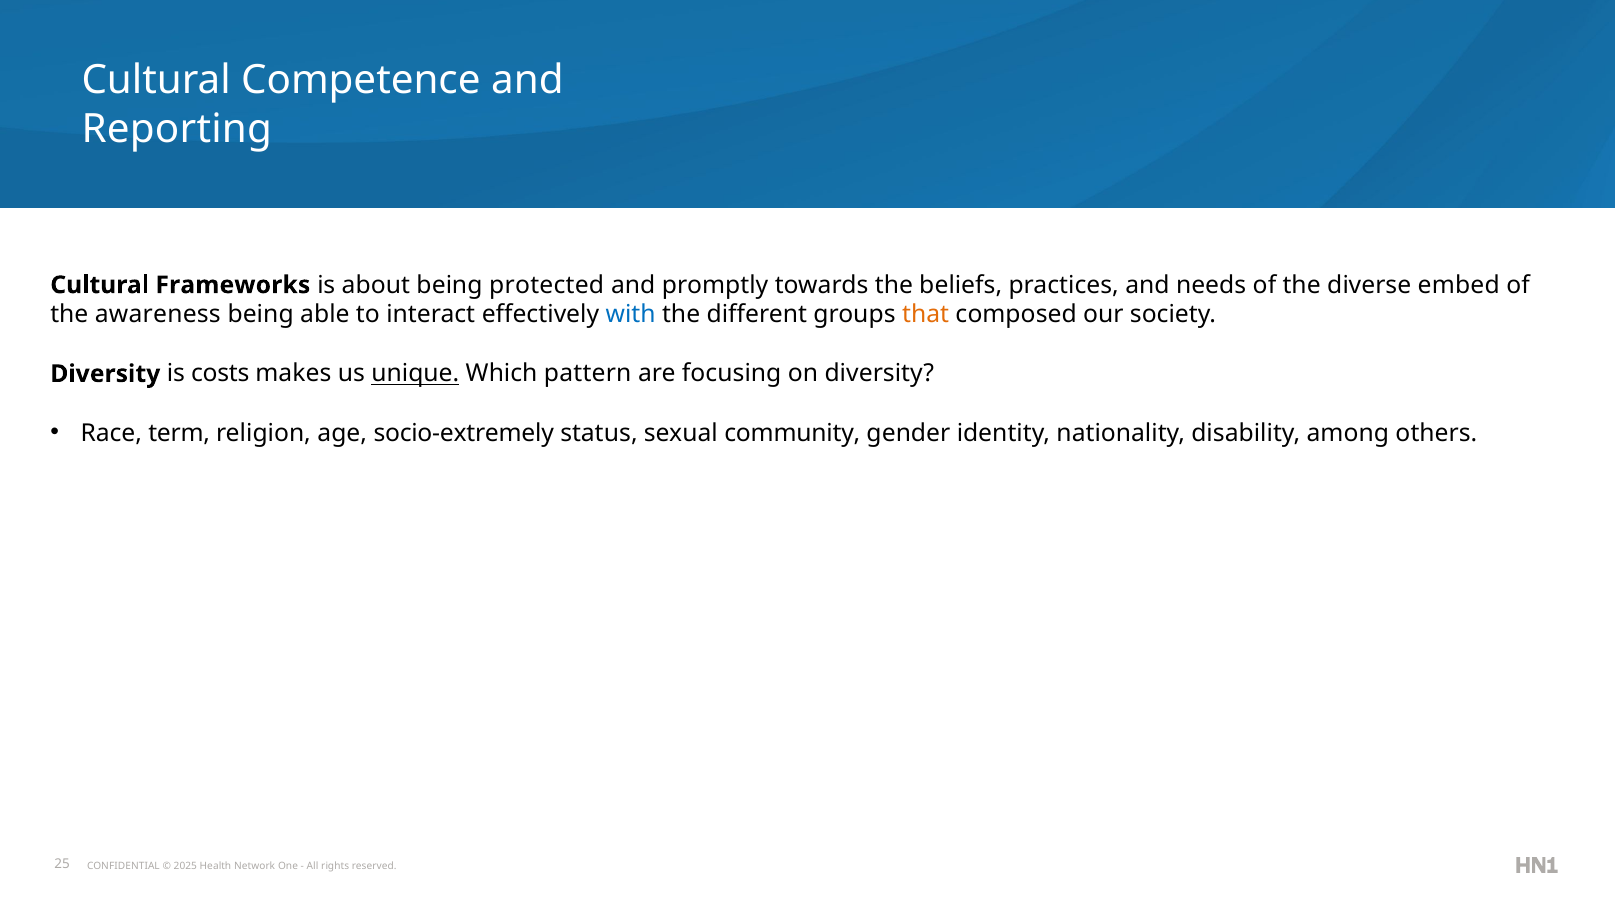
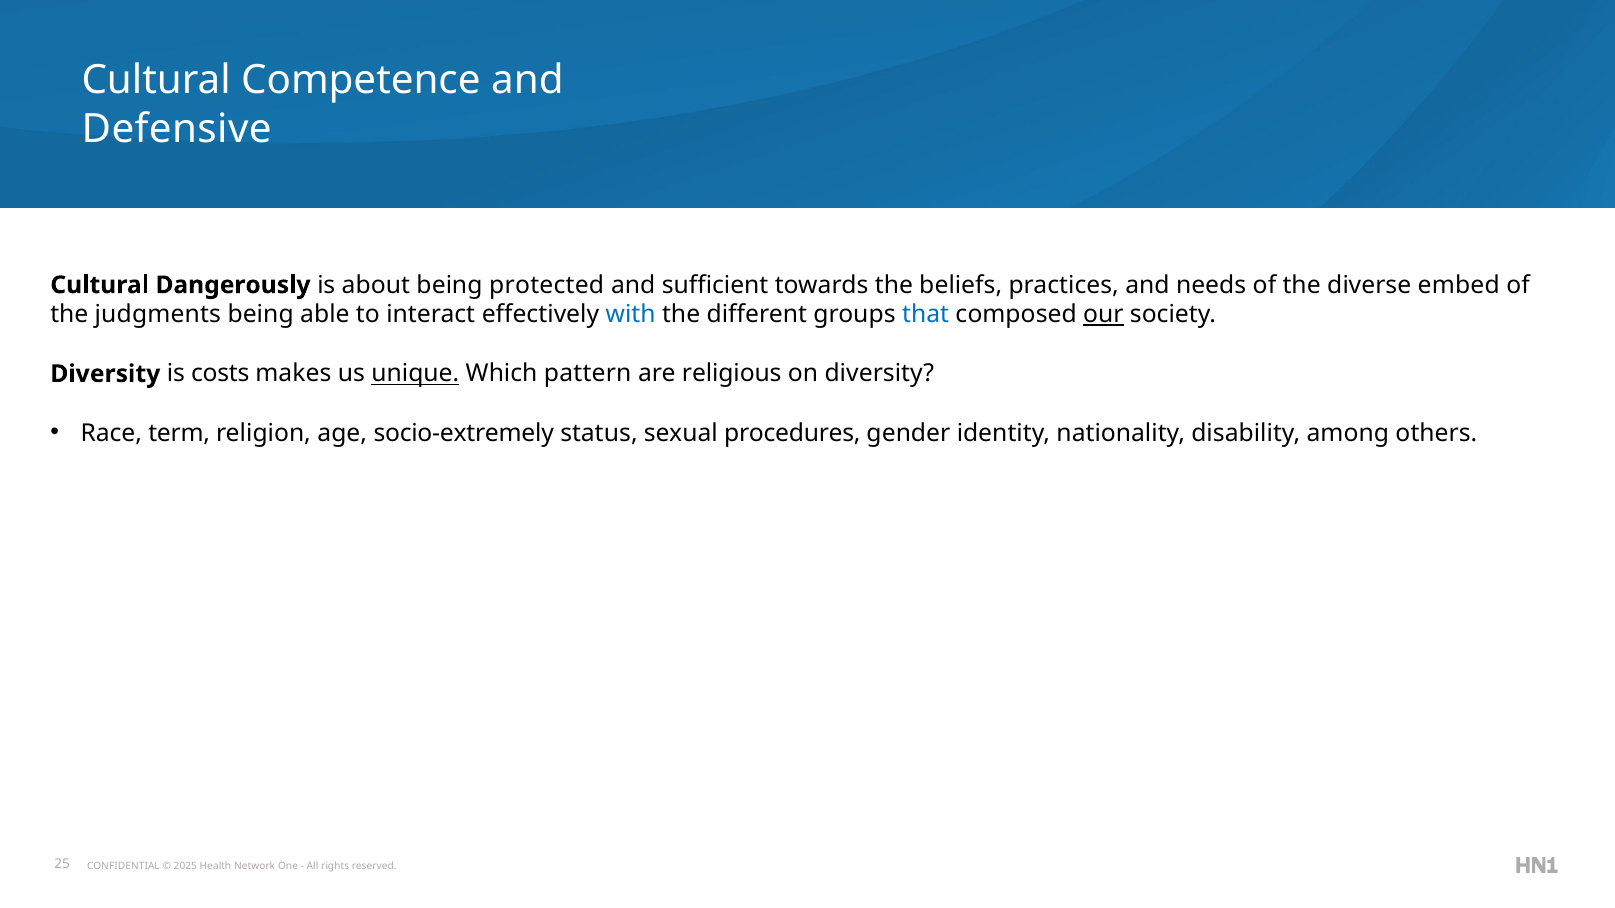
Reporting: Reporting -> Defensive
Frameworks: Frameworks -> Dangerously
promptly: promptly -> sufficient
awareness: awareness -> judgments
that colour: orange -> blue
our underline: none -> present
focusing: focusing -> religious
community: community -> procedures
